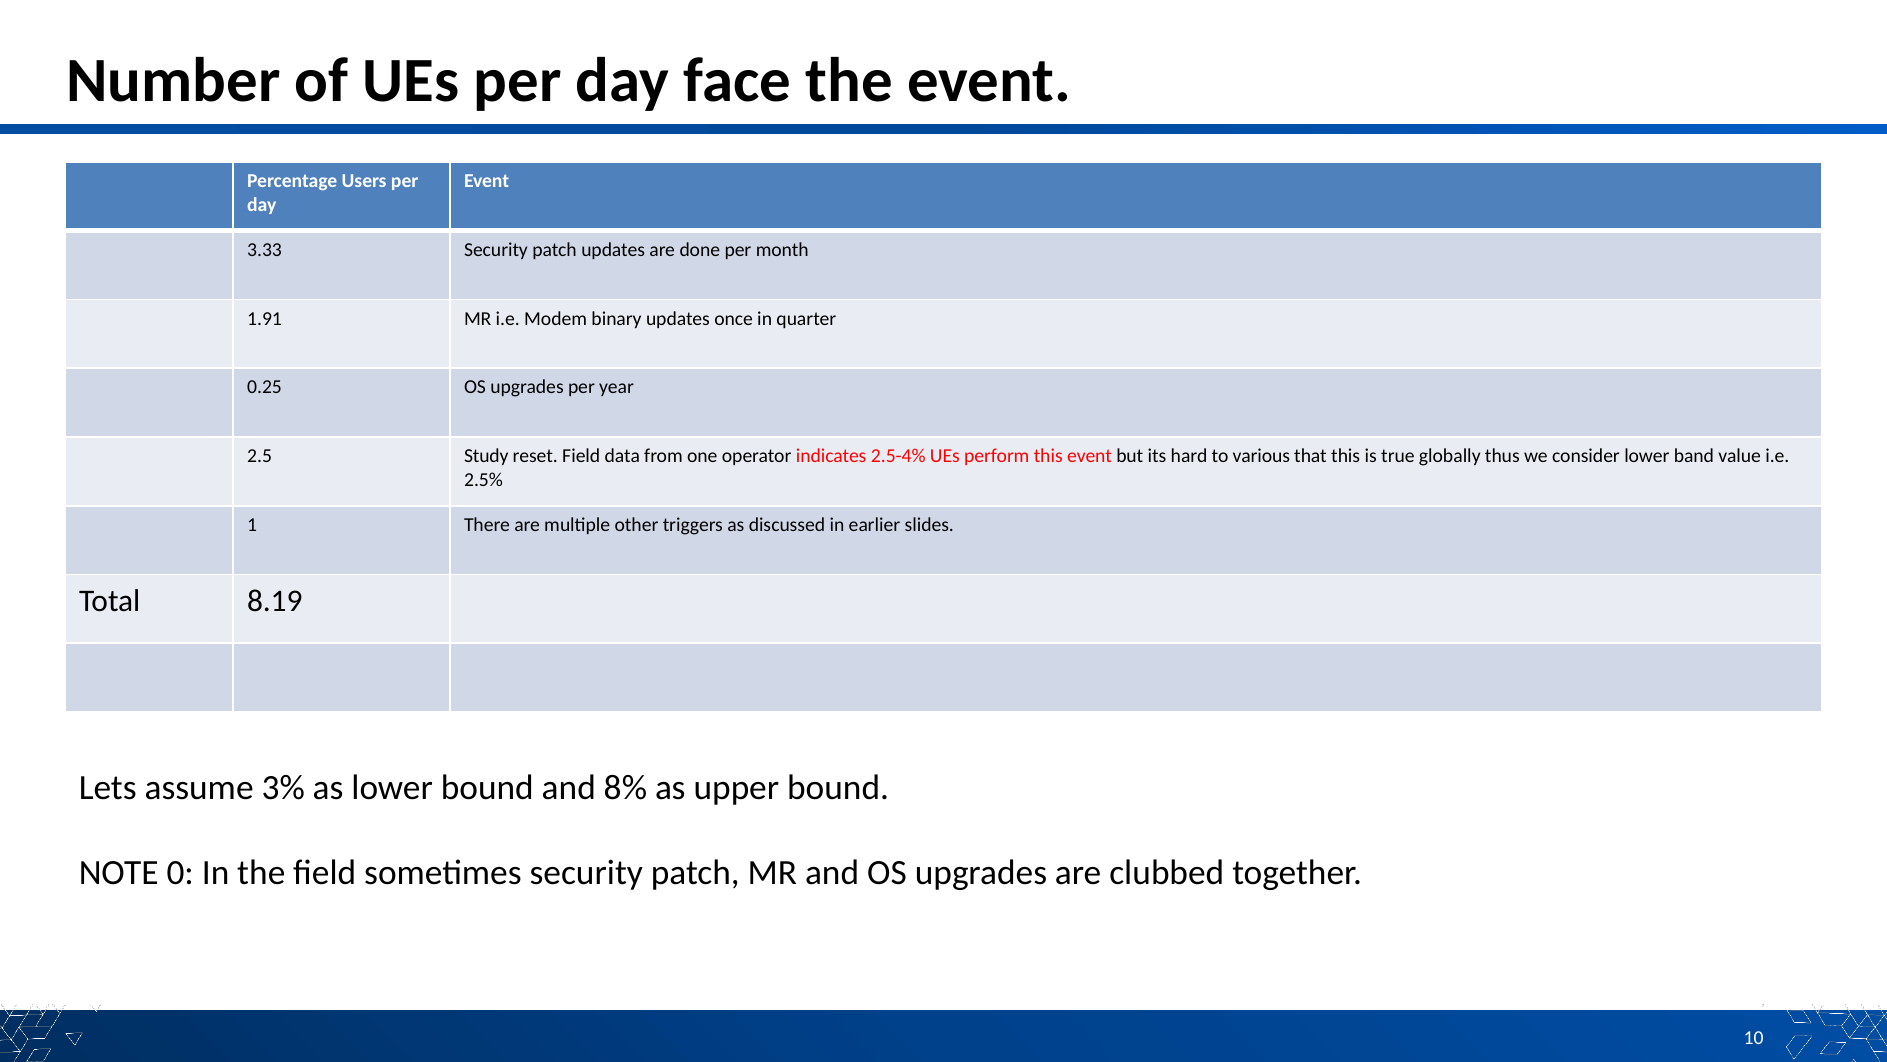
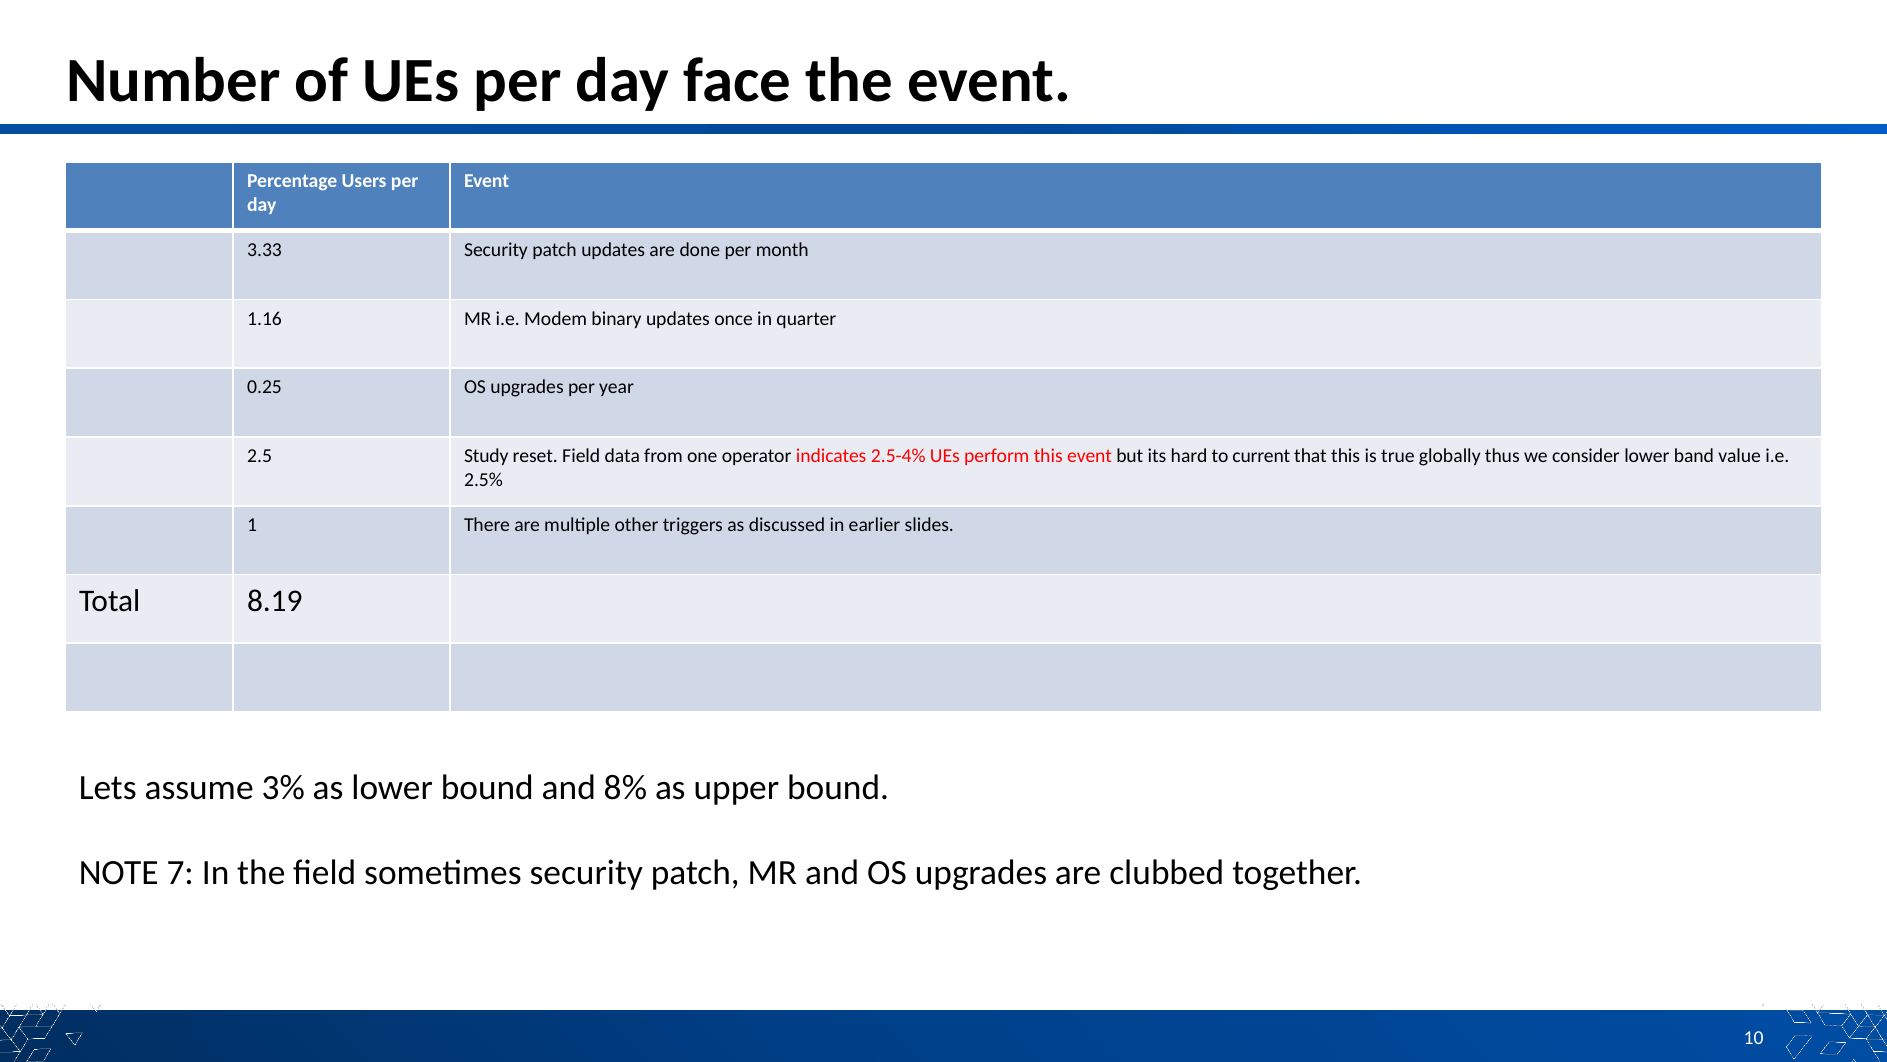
1.91: 1.91 -> 1.16
various: various -> current
0: 0 -> 7
